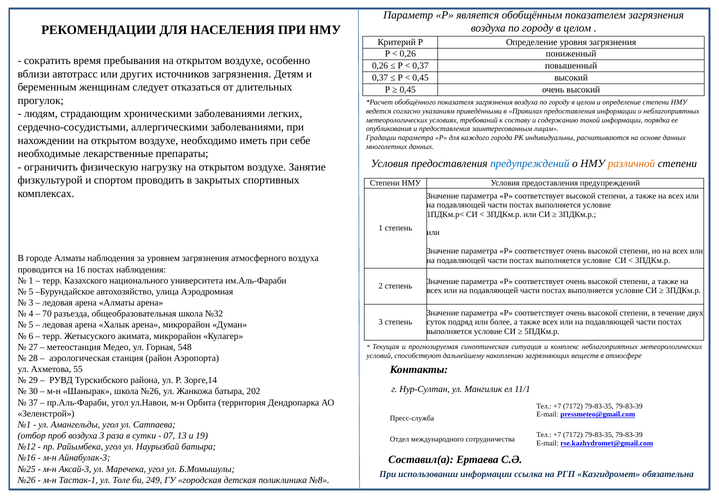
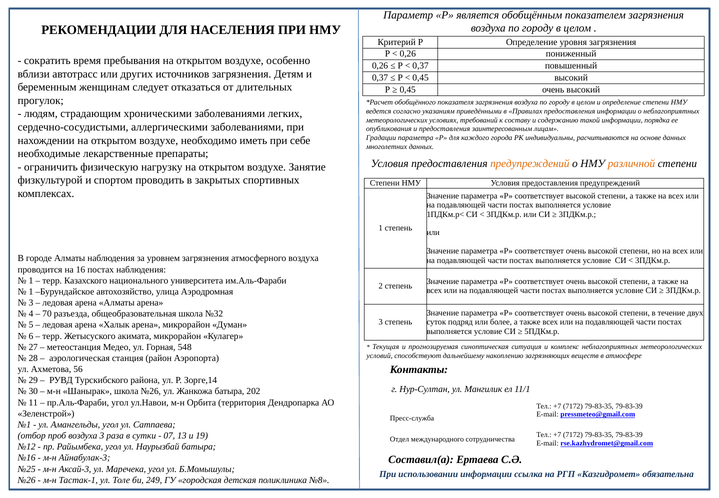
предупреждений at (530, 164) colour: blue -> orange
5 at (31, 291): 5 -> 1
55: 55 -> 56
37: 37 -> 11
